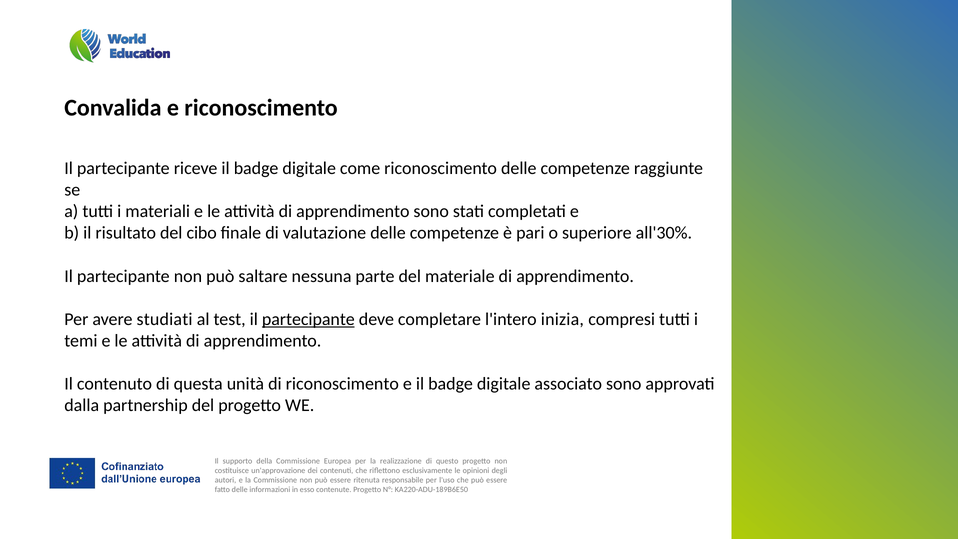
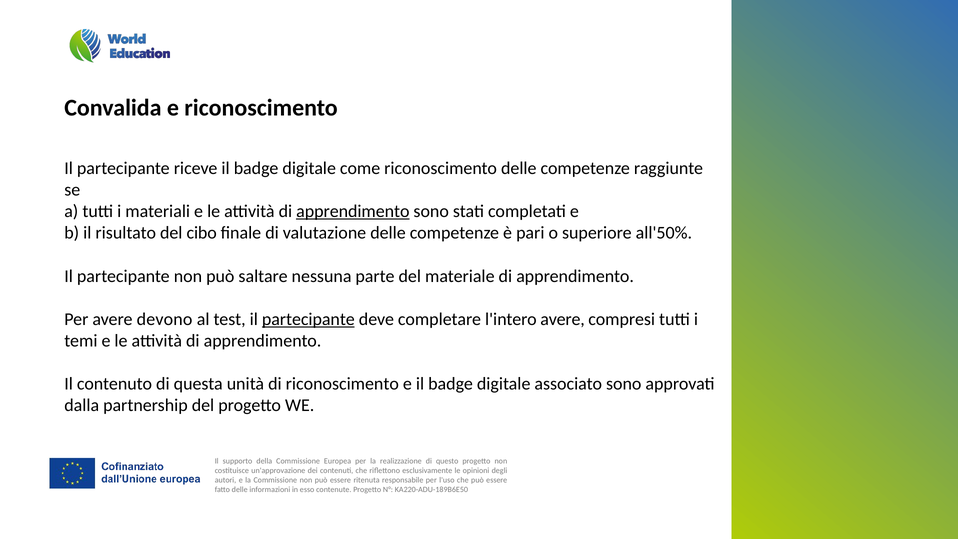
apprendimento at (353, 211) underline: none -> present
all'30%: all'30% -> all'50%
studiati: studiati -> devono
l'intero inizia: inizia -> avere
